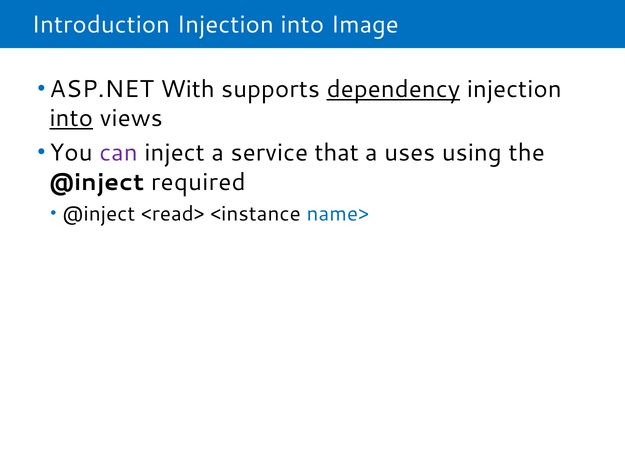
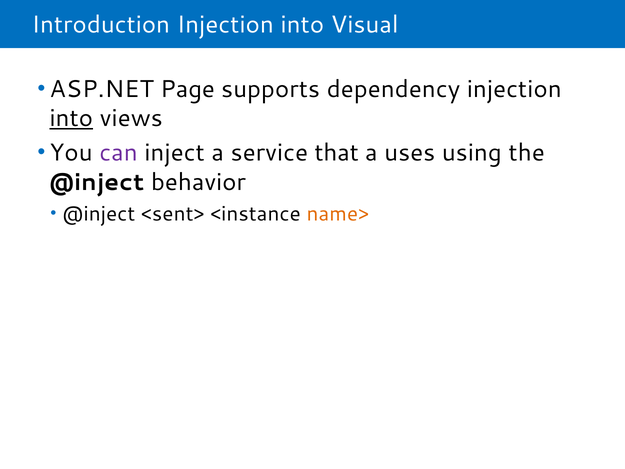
Image: Image -> Visual
With: With -> Page
dependency underline: present -> none
required: required -> behavior
<read>: <read> -> <sent>
name> colour: blue -> orange
